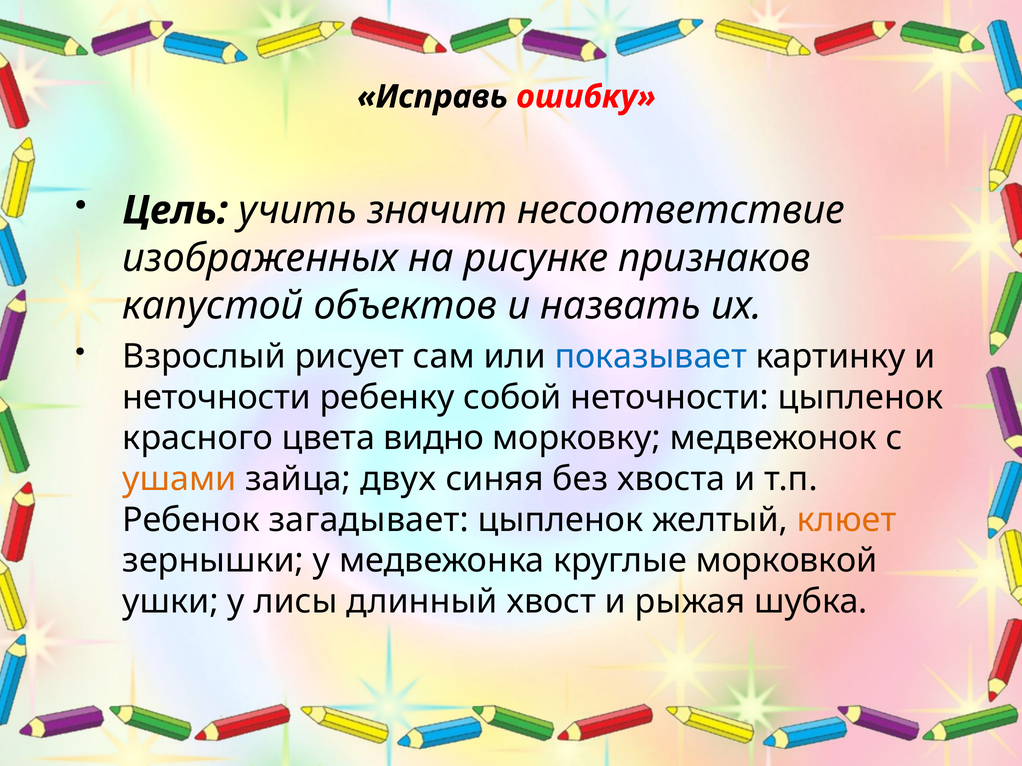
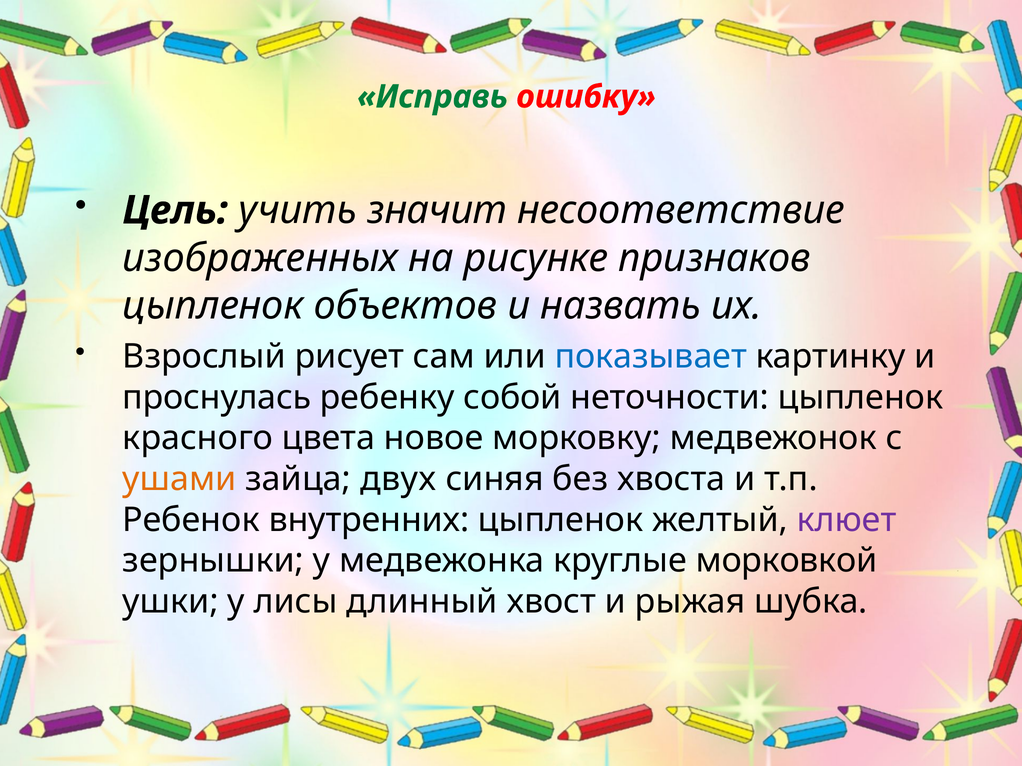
Исправь colour: black -> green
капустой at (213, 306): капустой -> цыпленок
неточности at (217, 398): неточности -> проснулась
видно: видно -> новое
загадывает: загадывает -> внутренних
клюет colour: orange -> purple
